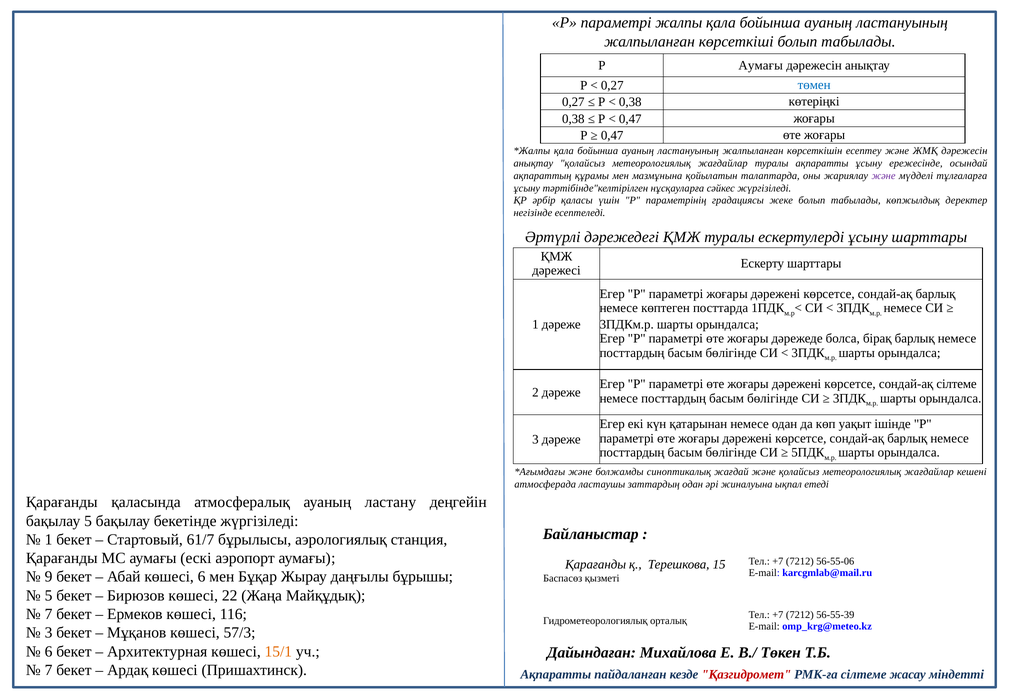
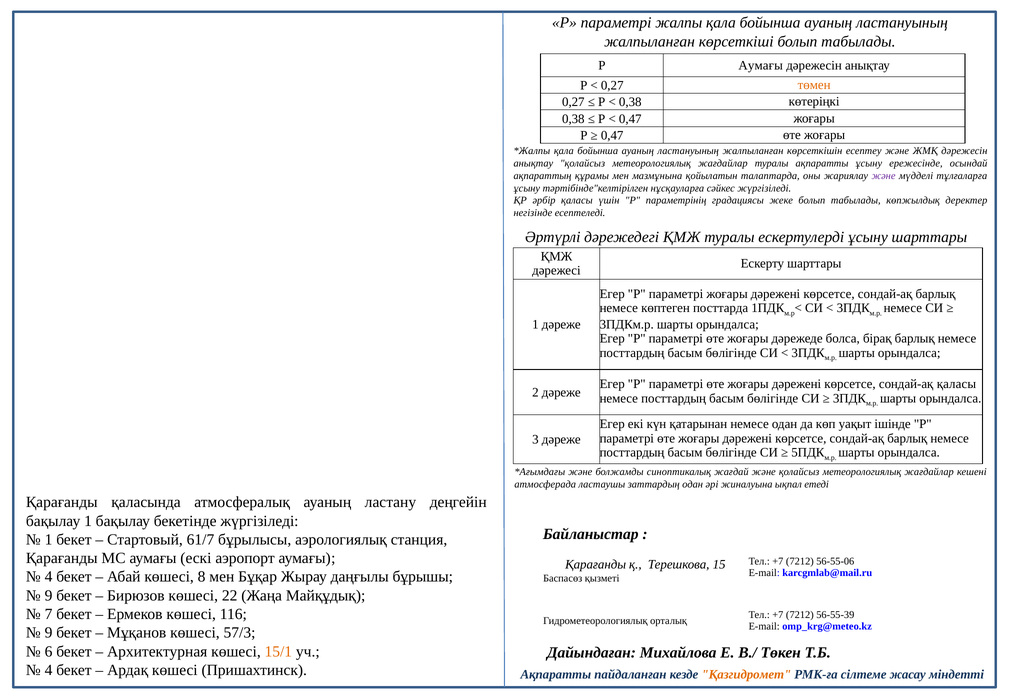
төмен colour: blue -> orange
сондай-ақ сілтеме: сілтеме -> қаласы
бақылау 5: 5 -> 1
9 at (49, 576): 9 -> 4
көшесі 6: 6 -> 8
5 at (49, 595): 5 -> 9
3 at (49, 632): 3 -> 9
7 at (49, 670): 7 -> 4
Қазгидромет colour: red -> orange
